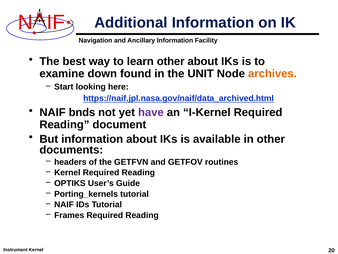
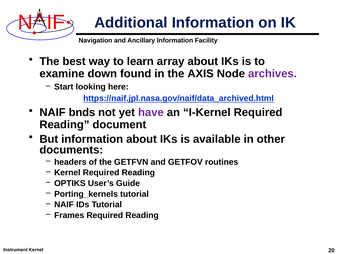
learn other: other -> array
UNIT: UNIT -> AXIS
archives colour: orange -> purple
